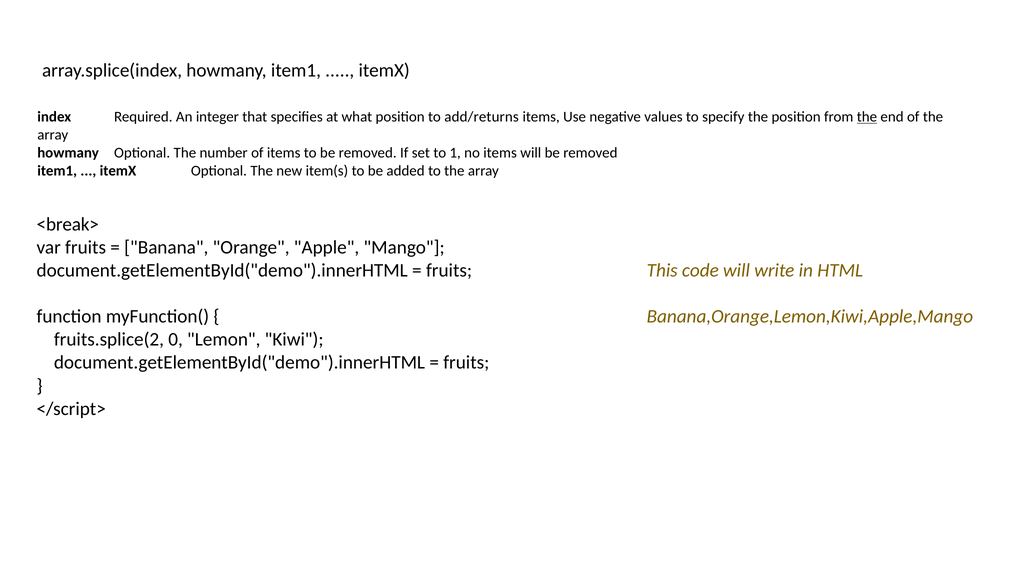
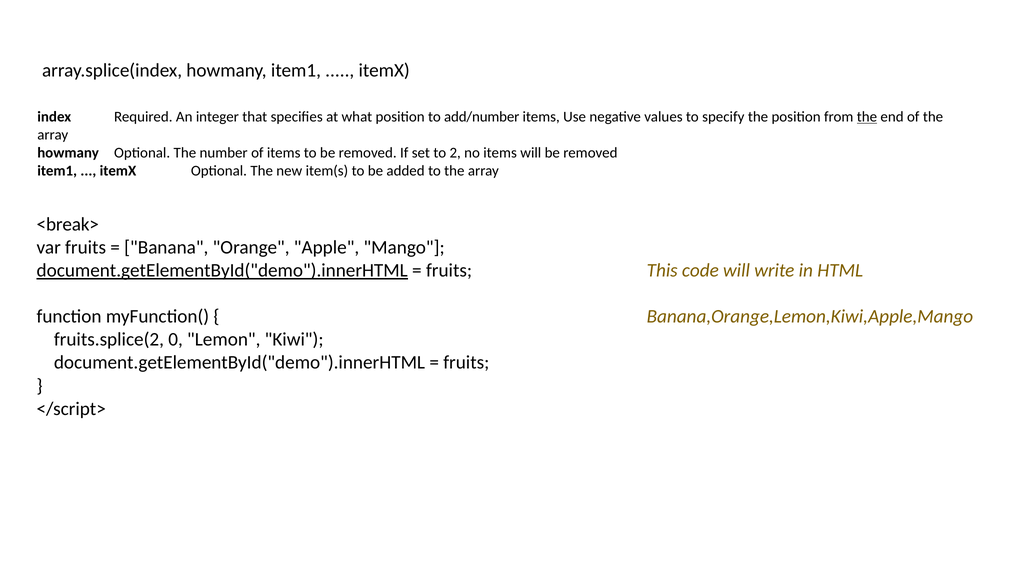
add/returns: add/returns -> add/number
1: 1 -> 2
document.getElementById("demo").innerHTML at (222, 270) underline: none -> present
